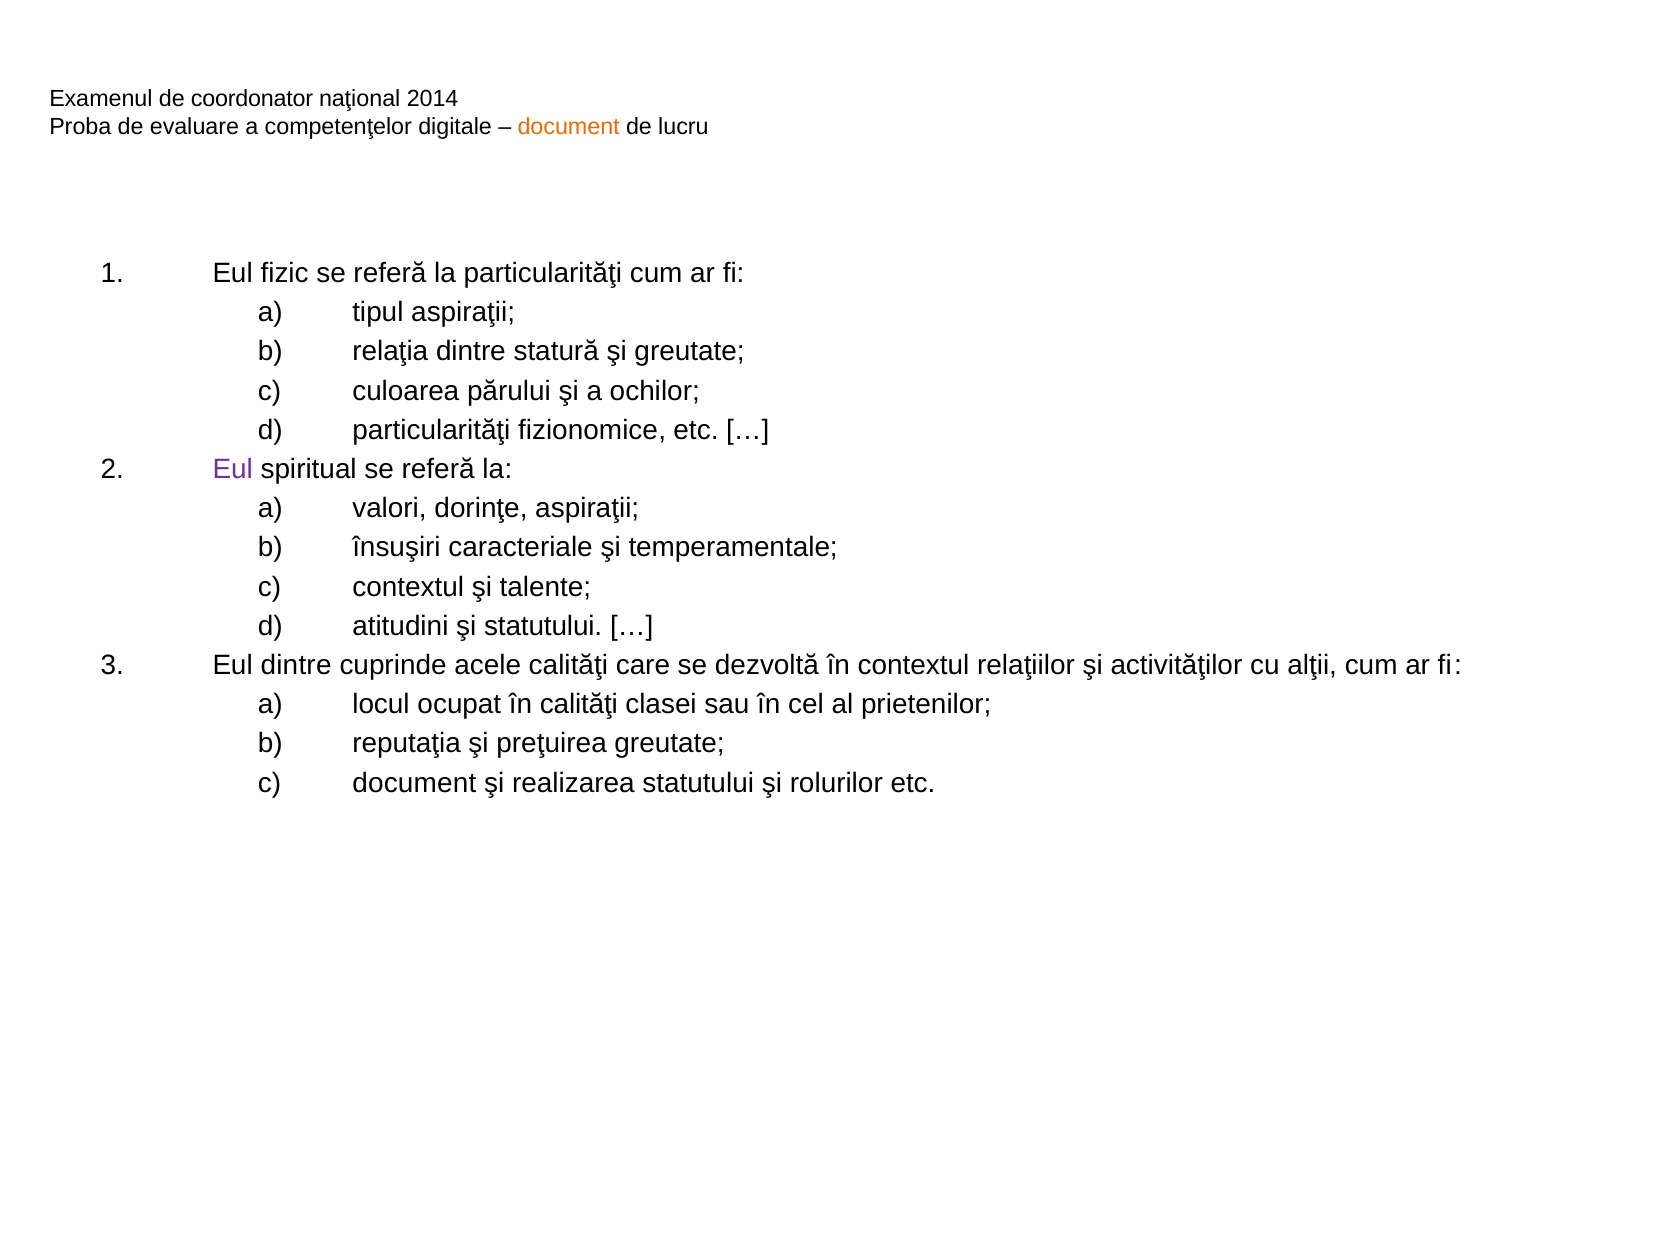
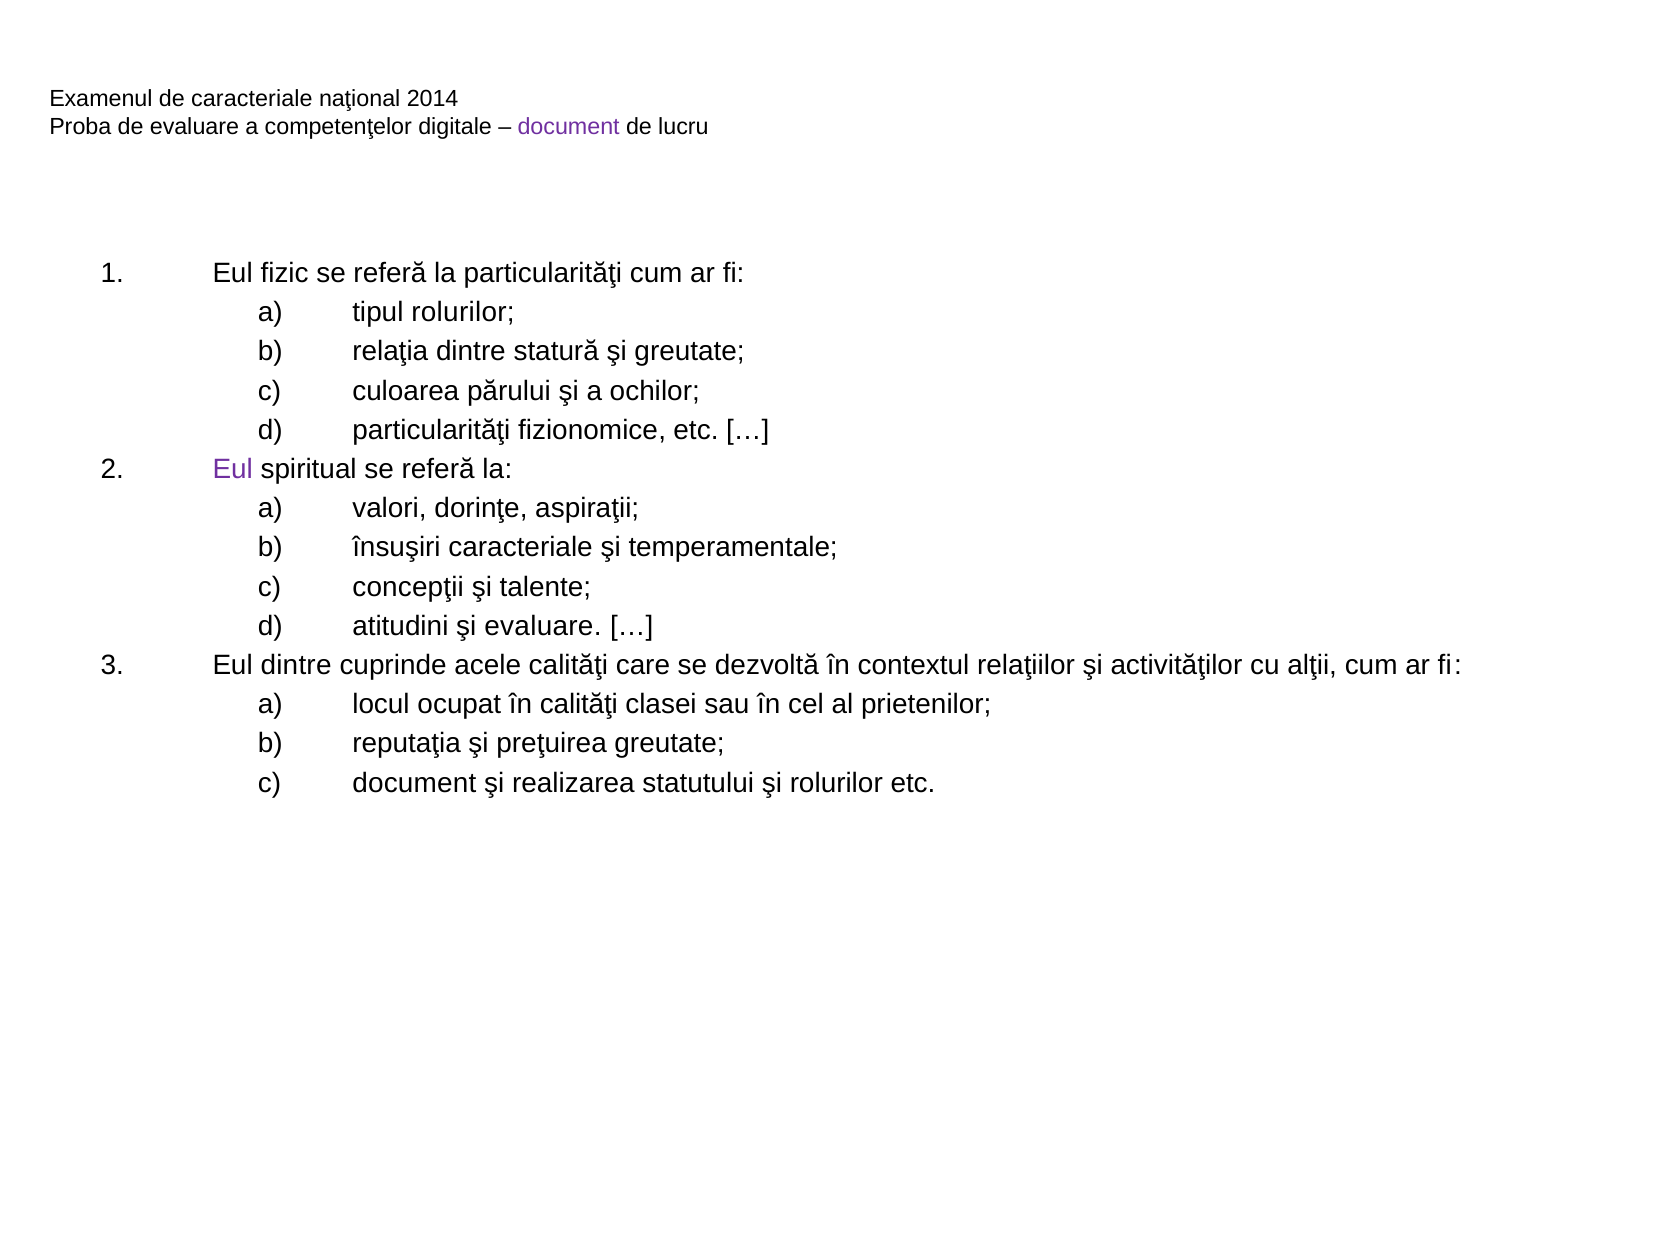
de coordonator: coordonator -> caracteriale
document at (569, 127) colour: orange -> purple
tipul aspiraţii: aspiraţii -> rolurilor
contextul at (408, 587): contextul -> concepţii
şi statutului: statutului -> evaluare
